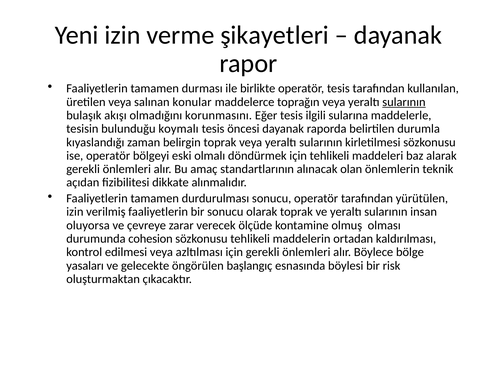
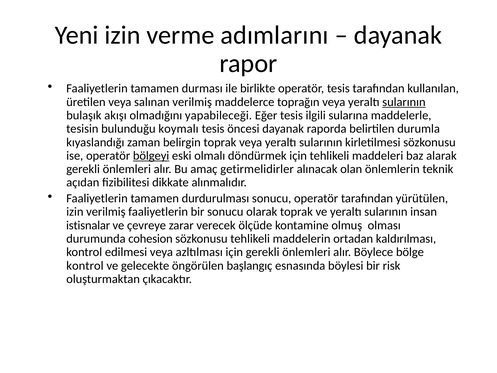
şikayetleri: şikayetleri -> adımlarını
salınan konular: konular -> verilmiş
korunmasını: korunmasını -> yapabileceği
bölgeyi underline: none -> present
standartlarının: standartlarının -> getirmelidirler
oluyorsa: oluyorsa -> istisnalar
yasaları at (85, 265): yasaları -> kontrol
